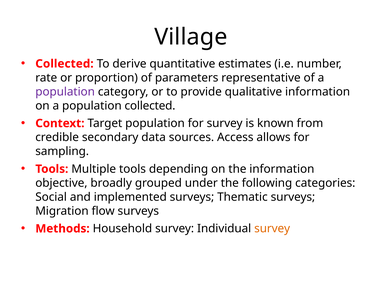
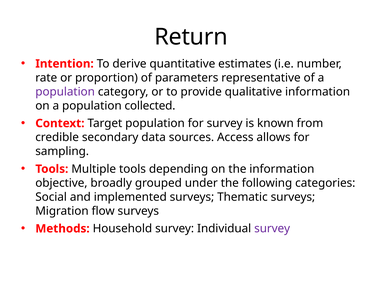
Village: Village -> Return
Collected at (64, 64): Collected -> Intention
survey at (272, 229) colour: orange -> purple
